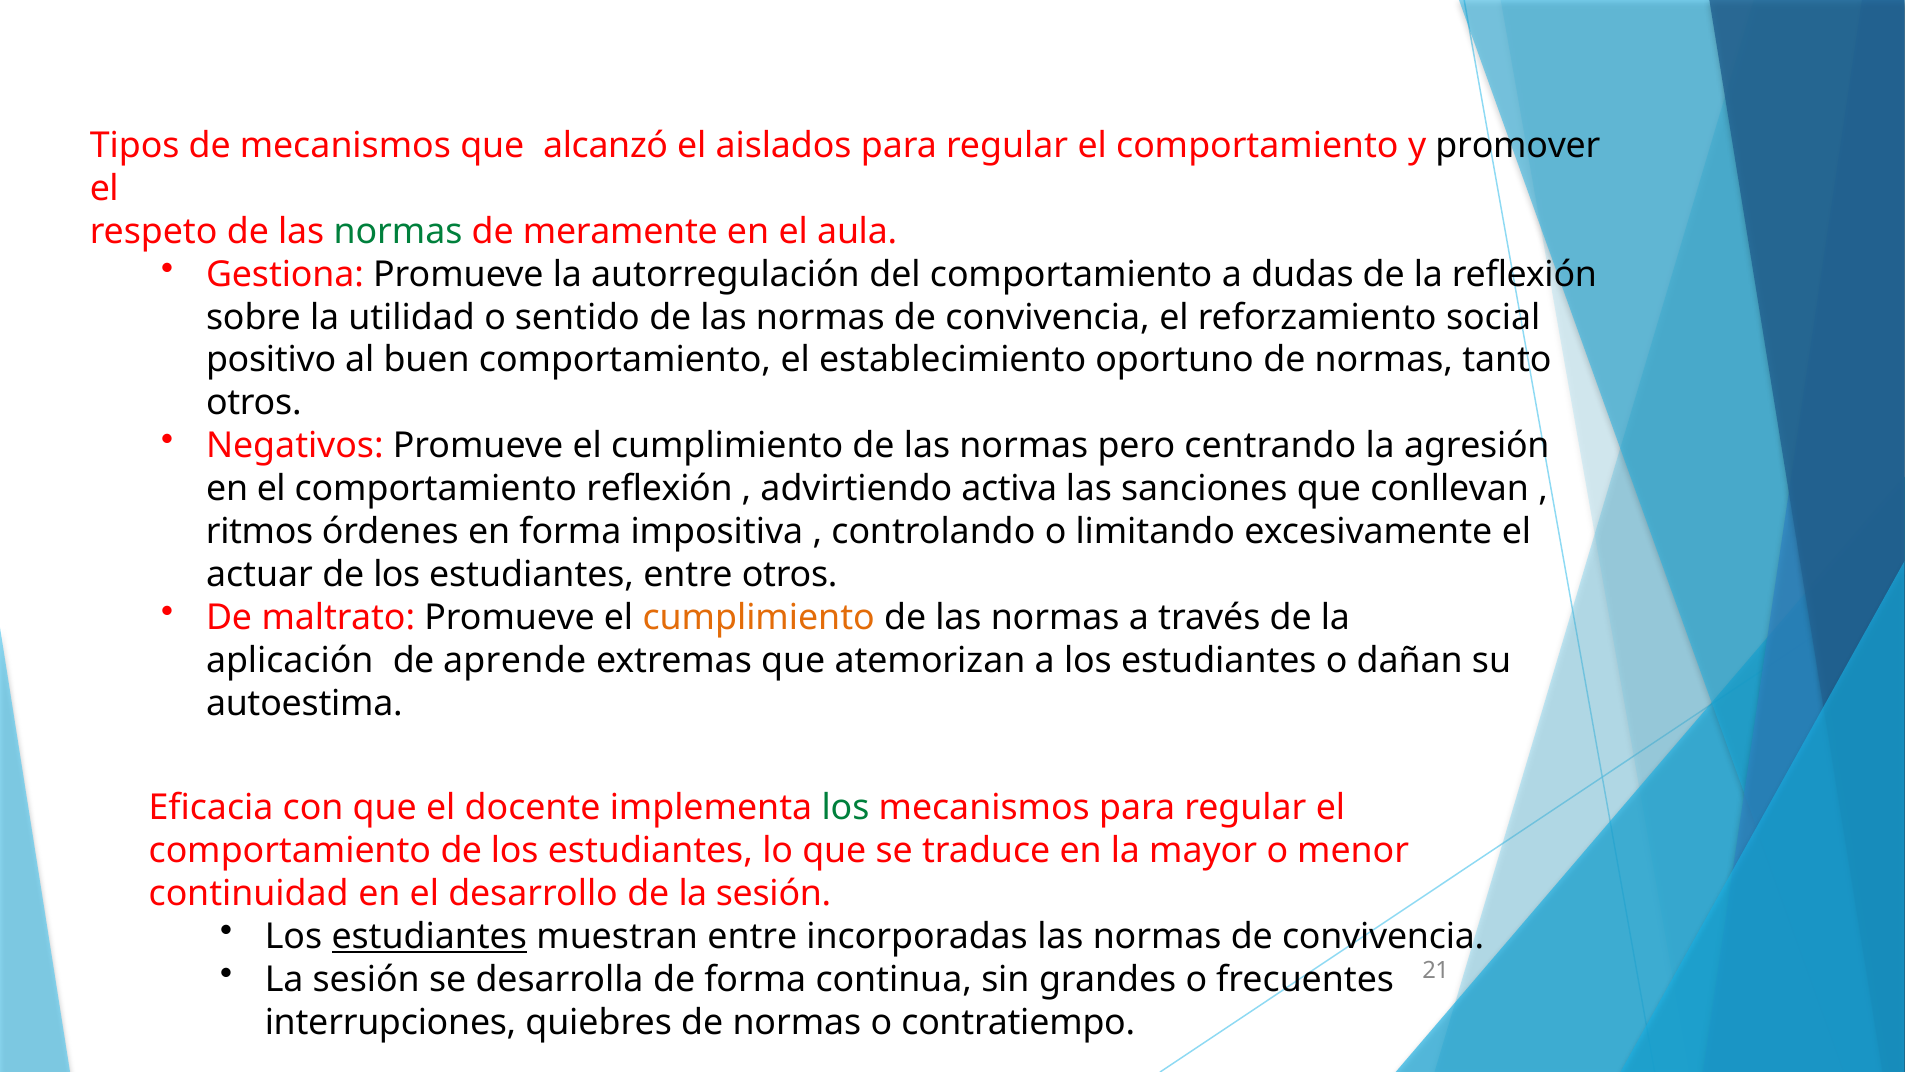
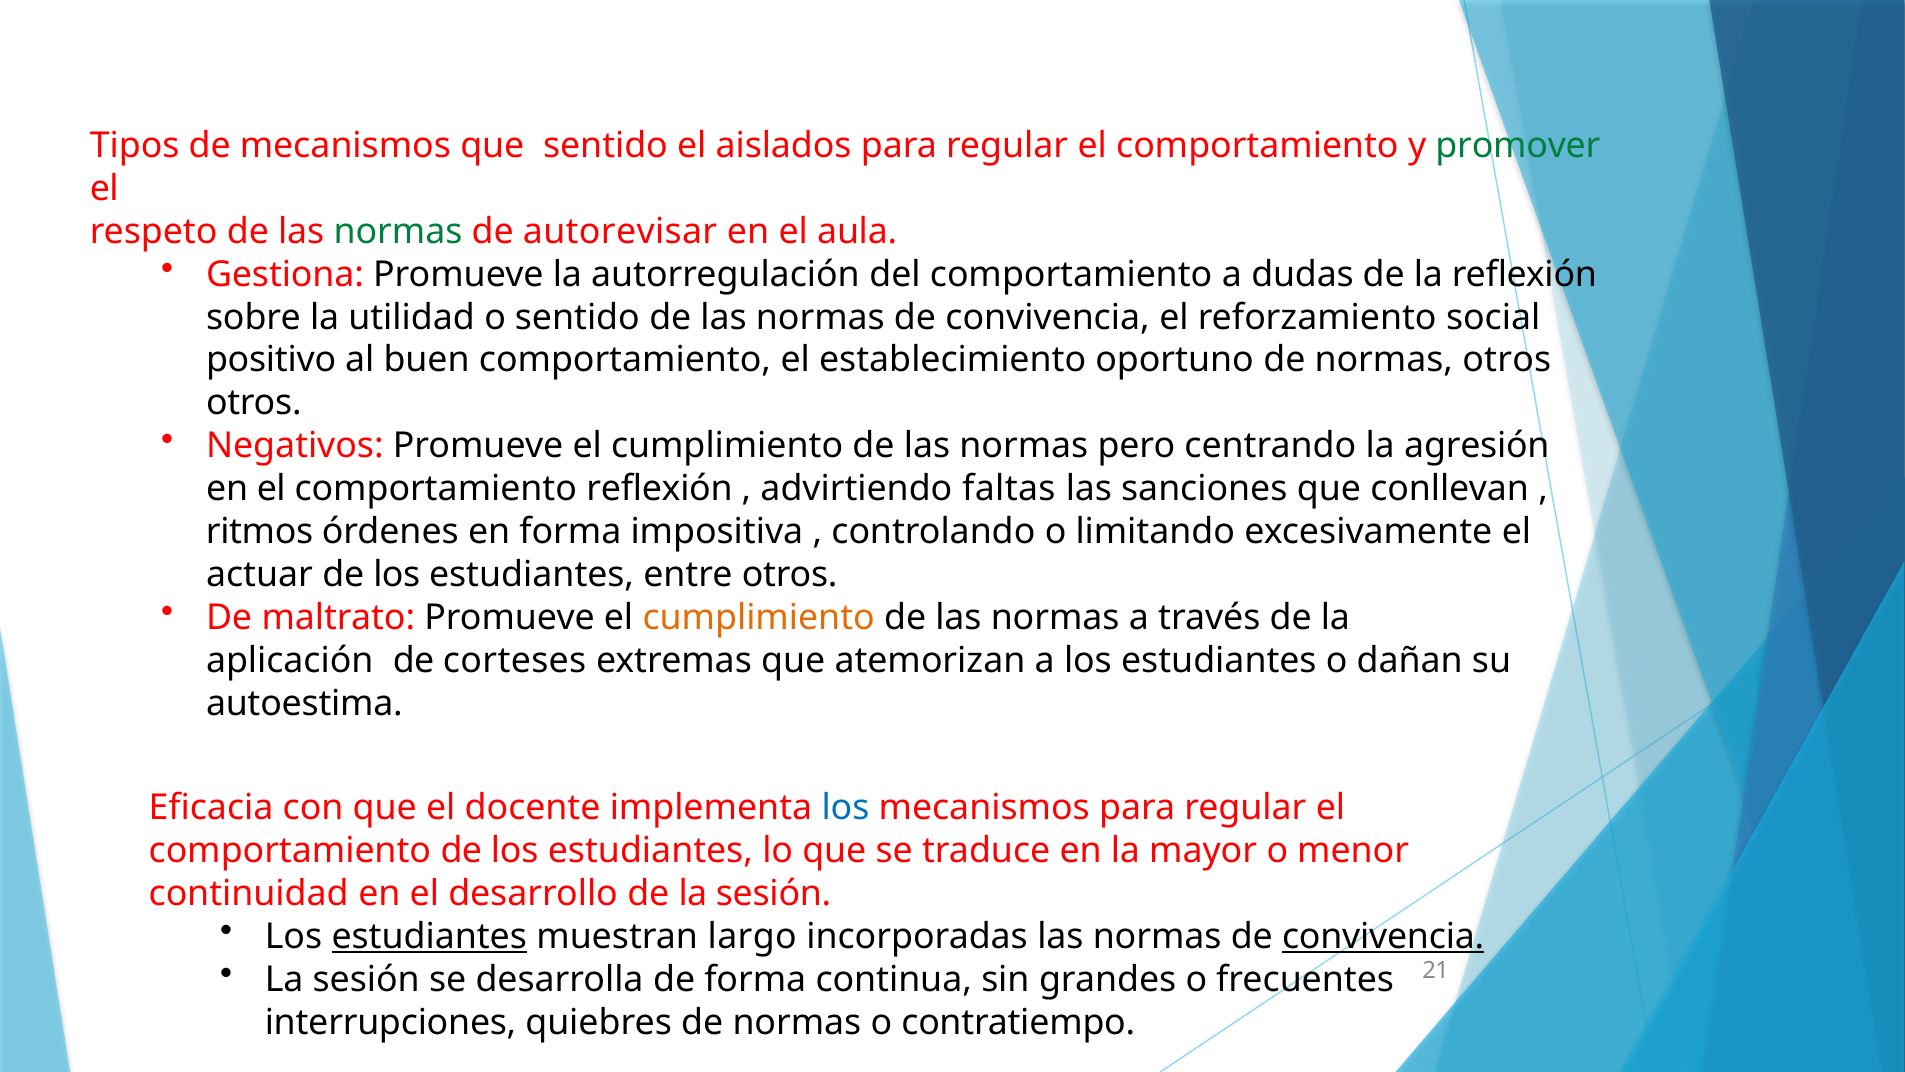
que alcanzó: alcanzó -> sentido
promover colour: black -> green
meramente: meramente -> autorevisar
normas tanto: tanto -> otros
activa: activa -> faltas
aprende: aprende -> corteses
los at (845, 808) colour: green -> blue
muestran entre: entre -> largo
convivencia at (1383, 936) underline: none -> present
